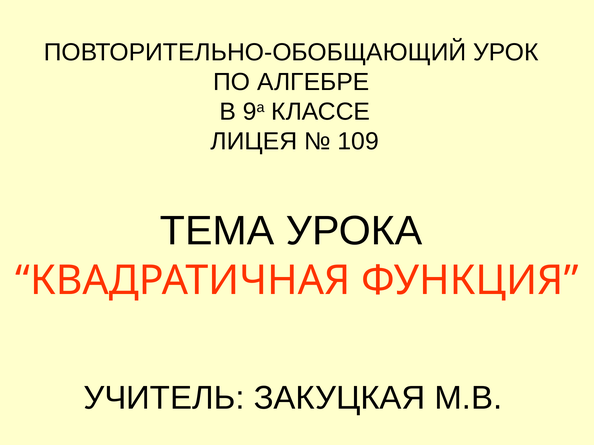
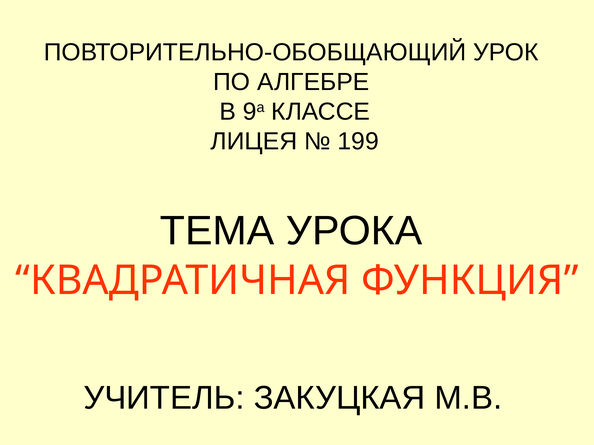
109: 109 -> 199
